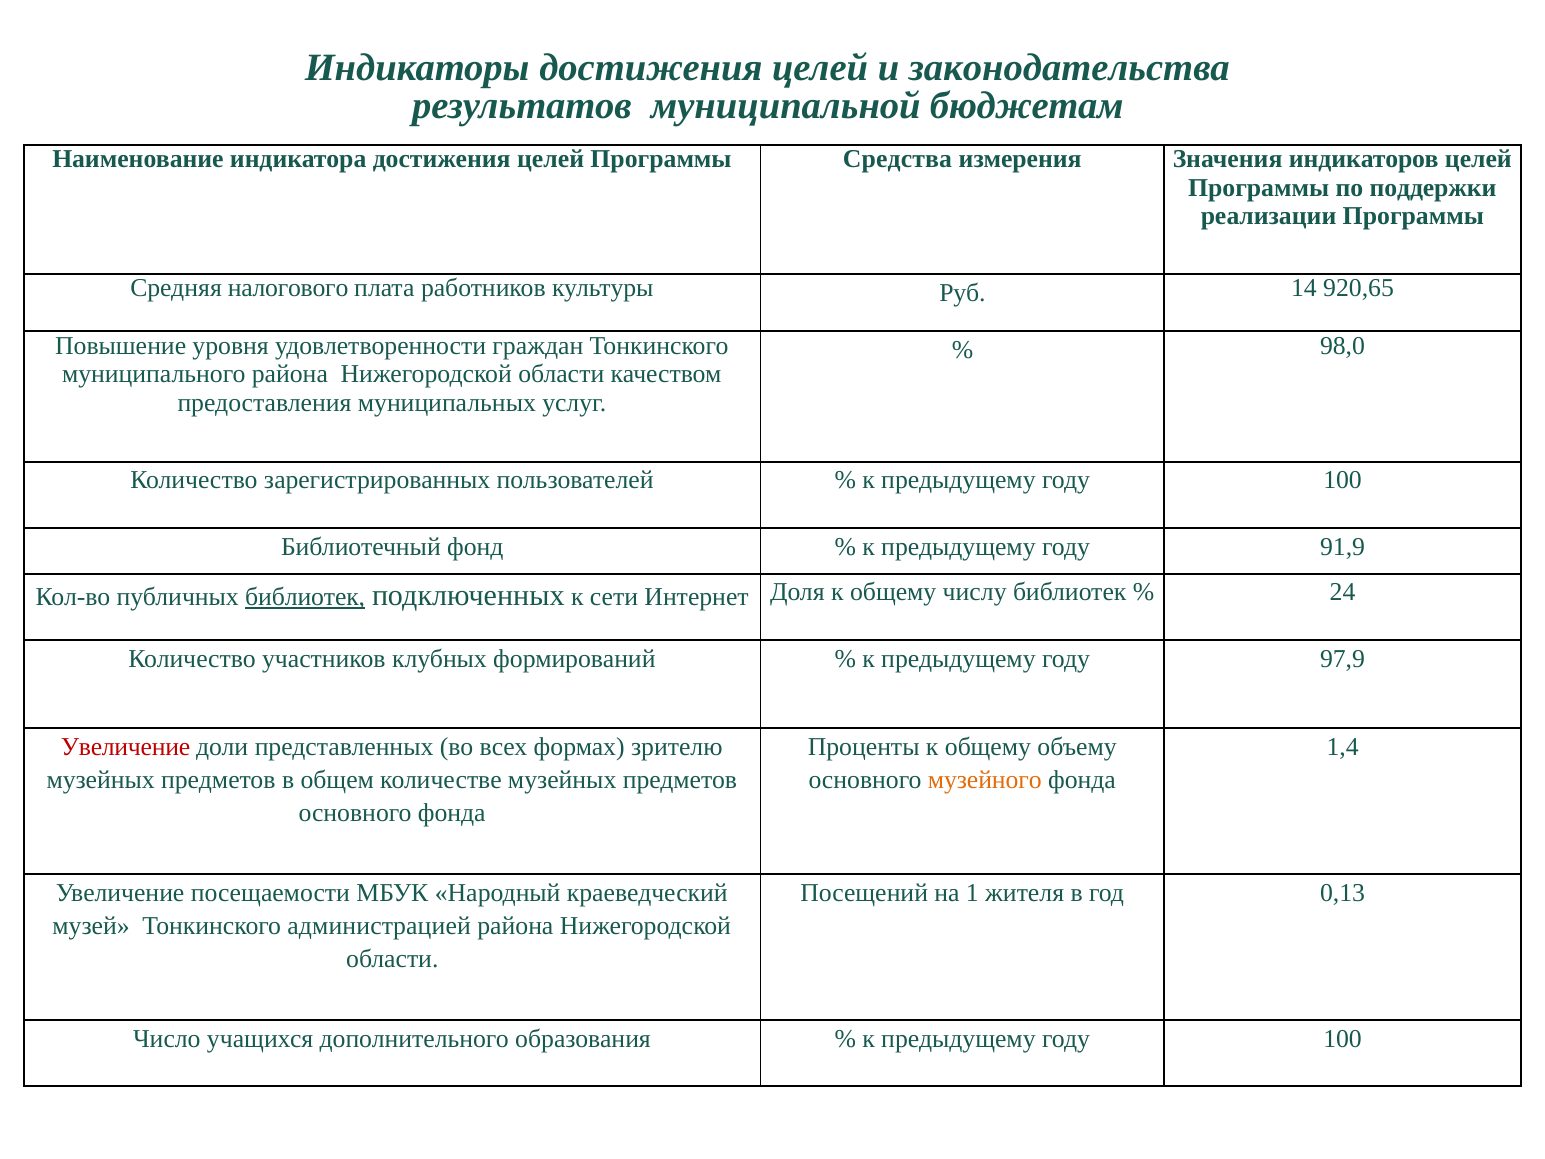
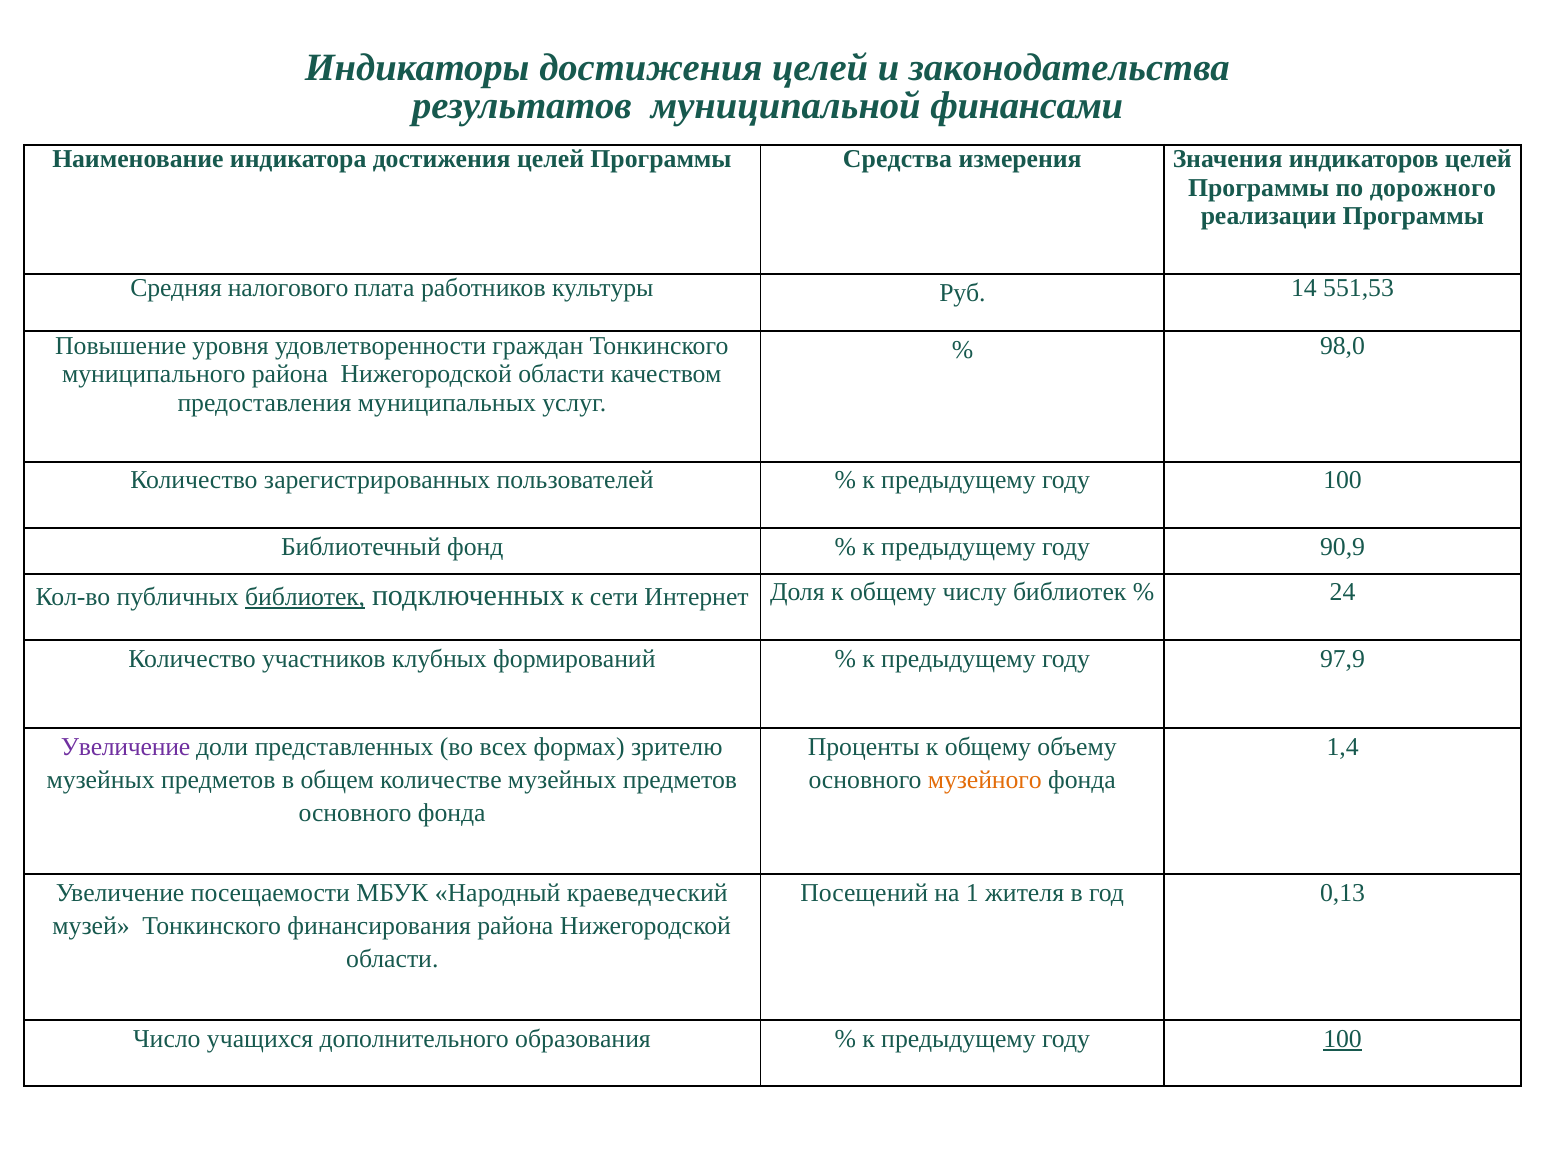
бюджетам: бюджетам -> финансами
поддержки: поддержки -> дорожного
920,65: 920,65 -> 551,53
91,9: 91,9 -> 90,9
Увеличение at (126, 747) colour: red -> purple
администрацией: администрацией -> финансирования
100 at (1343, 1039) underline: none -> present
